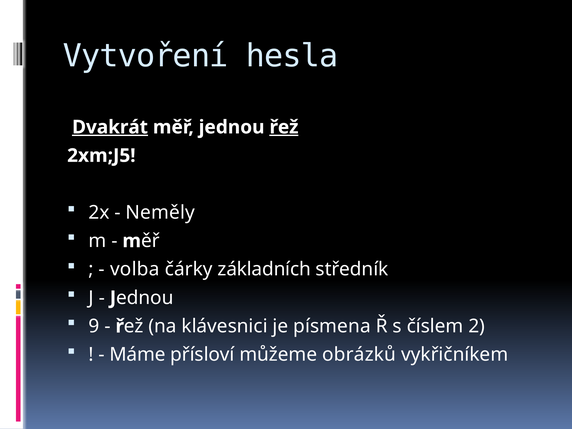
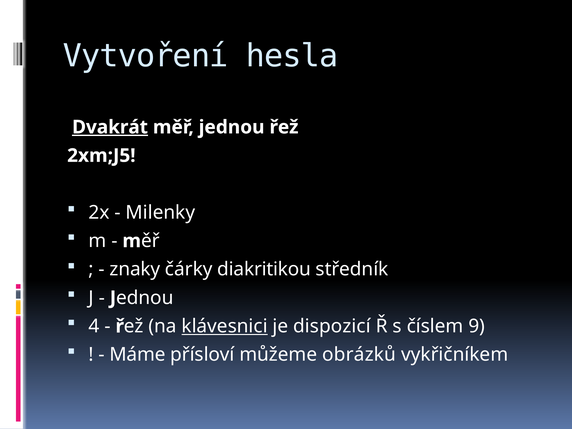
řež underline: present -> none
Neměly: Neměly -> Milenky
volba: volba -> znaky
základních: základních -> diakritikou
9: 9 -> 4
klávesnici underline: none -> present
písmena: písmena -> dispozicí
2: 2 -> 9
